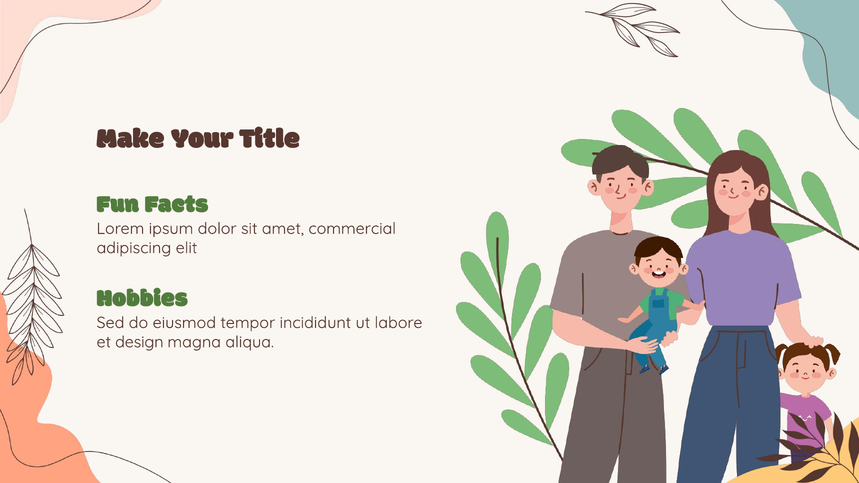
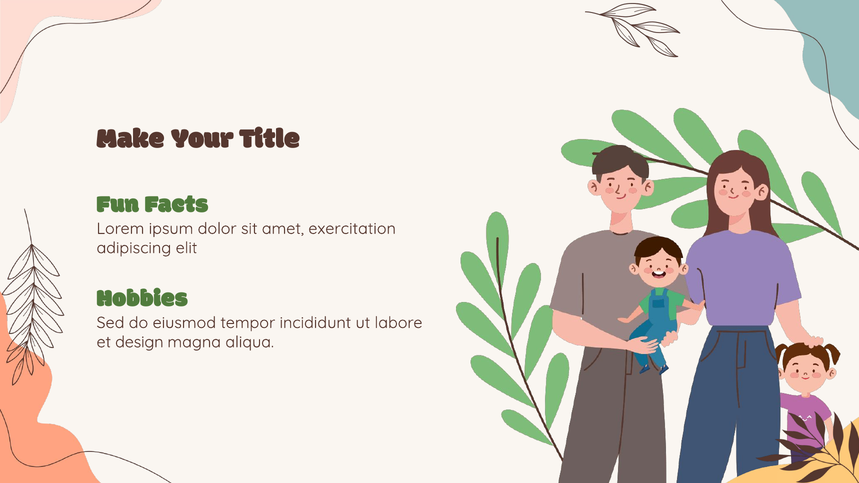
commercial: commercial -> exercitation
